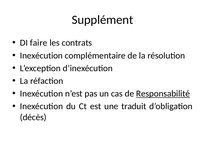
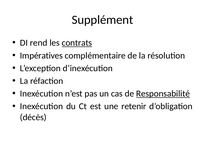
faire: faire -> rend
contrats underline: none -> present
Inexécution at (41, 56): Inexécution -> Impératives
traduit: traduit -> retenir
